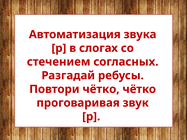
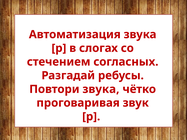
Повтори чётко: чётко -> звука
